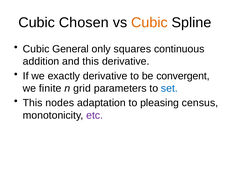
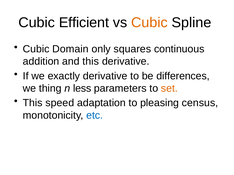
Chosen: Chosen -> Efficient
General: General -> Domain
convergent: convergent -> differences
finite: finite -> thing
grid: grid -> less
set colour: blue -> orange
nodes: nodes -> speed
etc colour: purple -> blue
